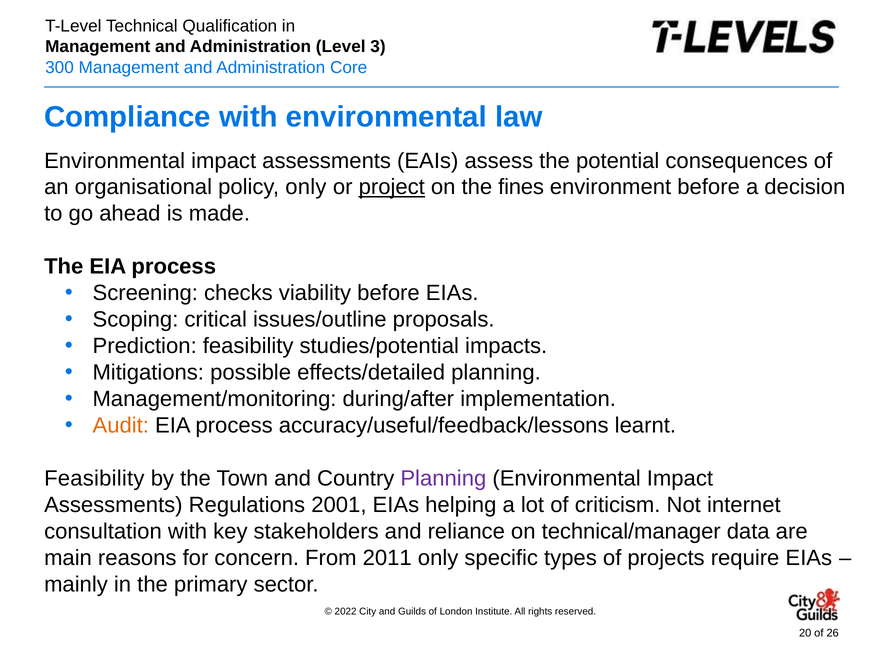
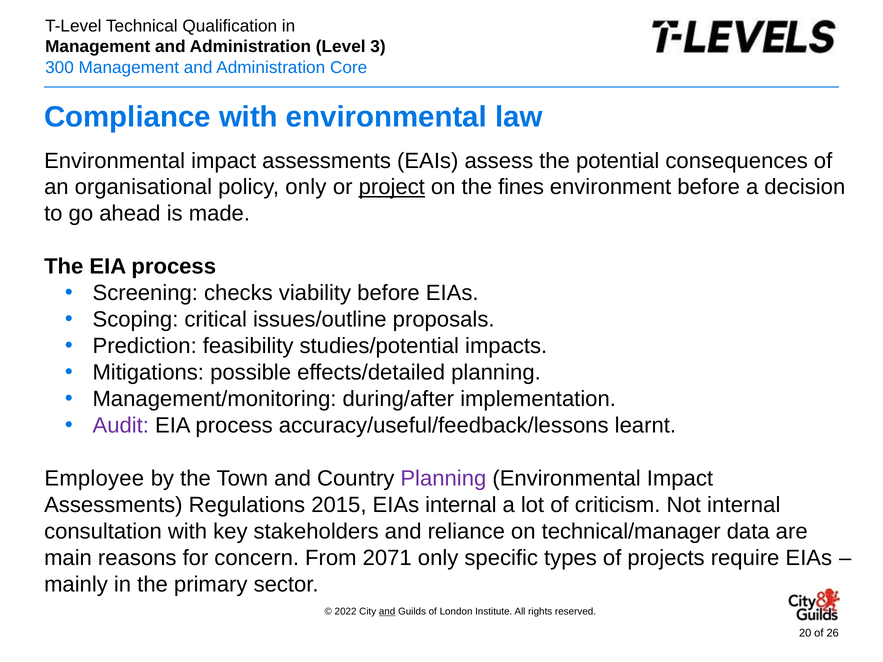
Audit colour: orange -> purple
Feasibility at (94, 479): Feasibility -> Employee
2001: 2001 -> 2015
EIAs helping: helping -> internal
Not internet: internet -> internal
2011: 2011 -> 2071
and at (387, 612) underline: none -> present
